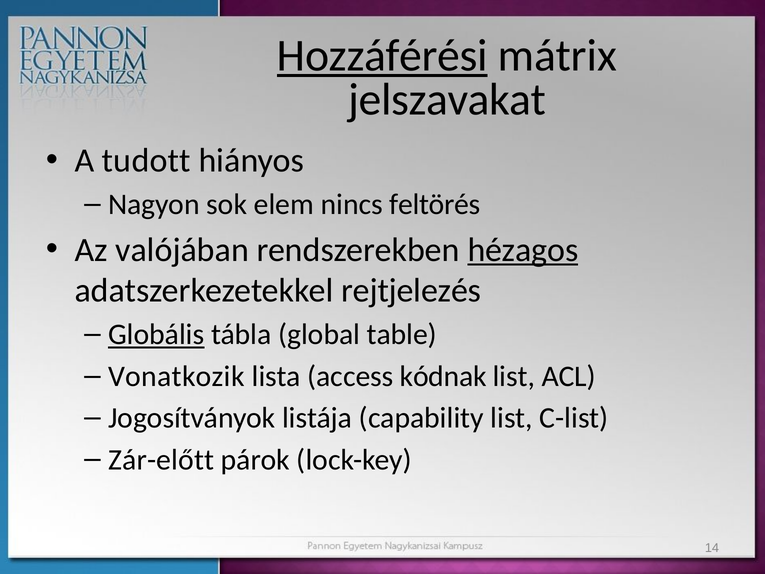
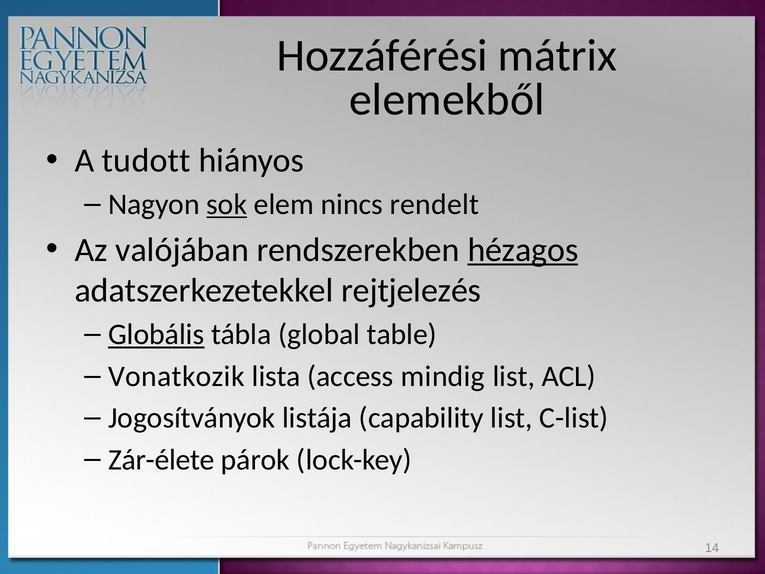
Hozzáférési underline: present -> none
jelszavakat: jelszavakat -> elemekből
sok underline: none -> present
feltörés: feltörés -> rendelt
kódnak: kódnak -> mindig
Zár-előtt: Zár-előtt -> Zár-élete
